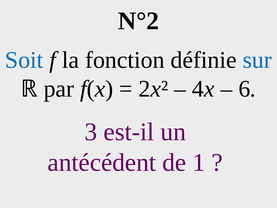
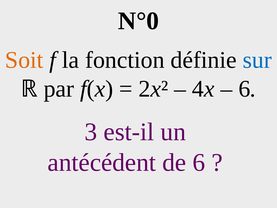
N°2: N°2 -> N°0
Soit colour: blue -> orange
de 1: 1 -> 6
